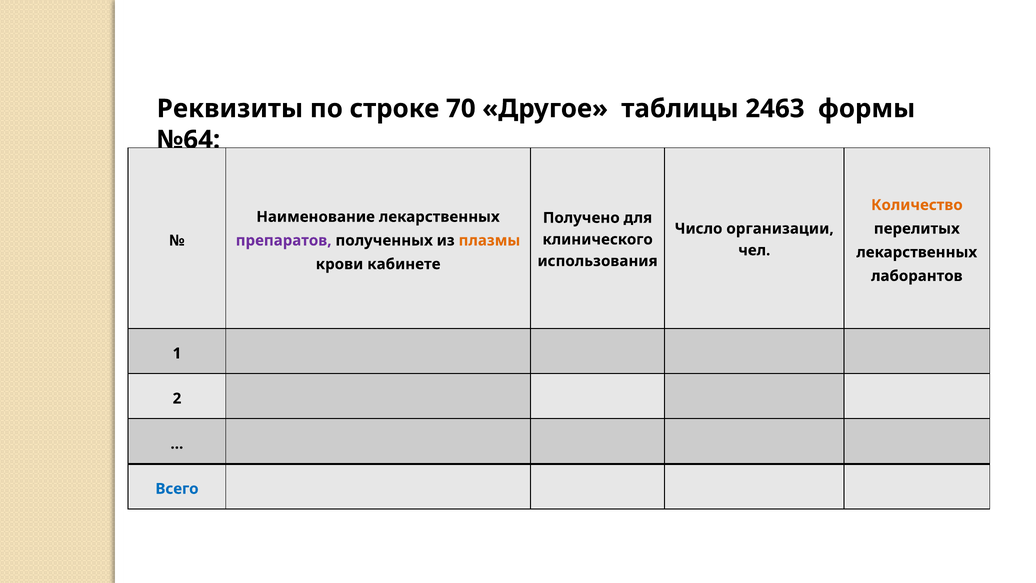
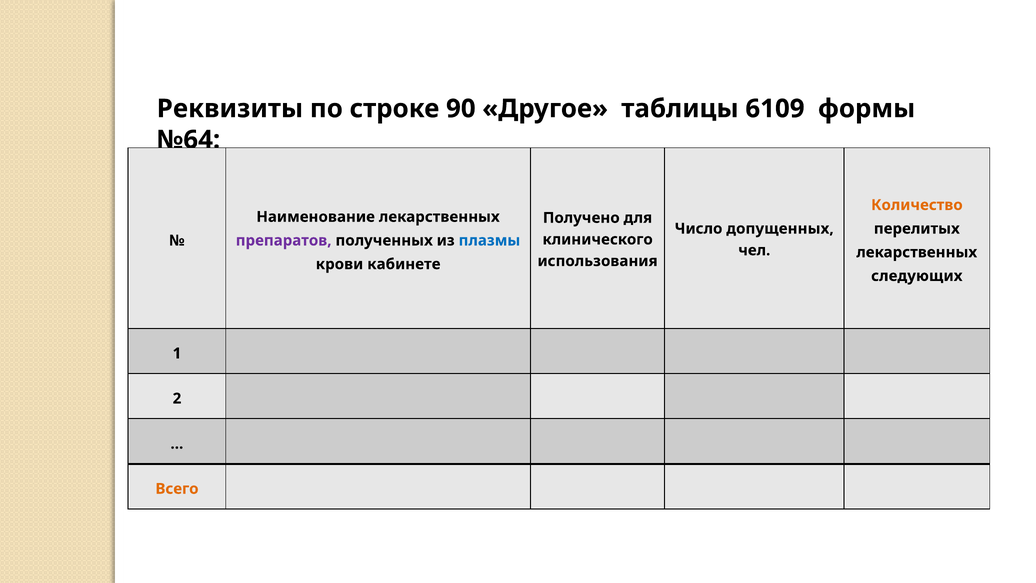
70: 70 -> 90
2463: 2463 -> 6109
организации: организации -> допущенных
плазмы colour: orange -> blue
лаборантов: лаборантов -> следующих
Всего colour: blue -> orange
